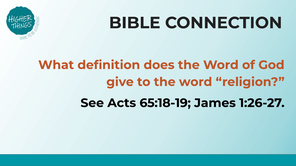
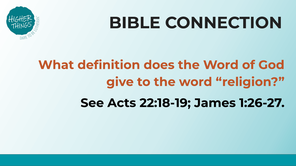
65:18-19: 65:18-19 -> 22:18-19
